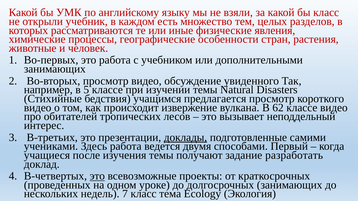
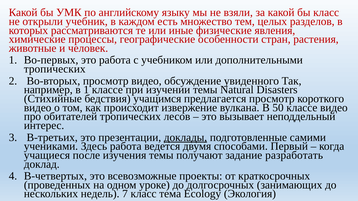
занимающих at (55, 69): занимающих -> тропических
в 5: 5 -> 1
62: 62 -> 50
это at (97, 176) underline: present -> none
